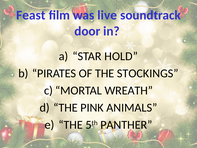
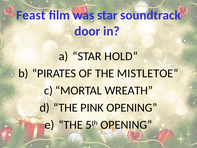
was live: live -> star
STOCKINGS: STOCKINGS -> MISTLETOE
PINK ANIMALS: ANIMALS -> OPENING
5th PANTHER: PANTHER -> OPENING
